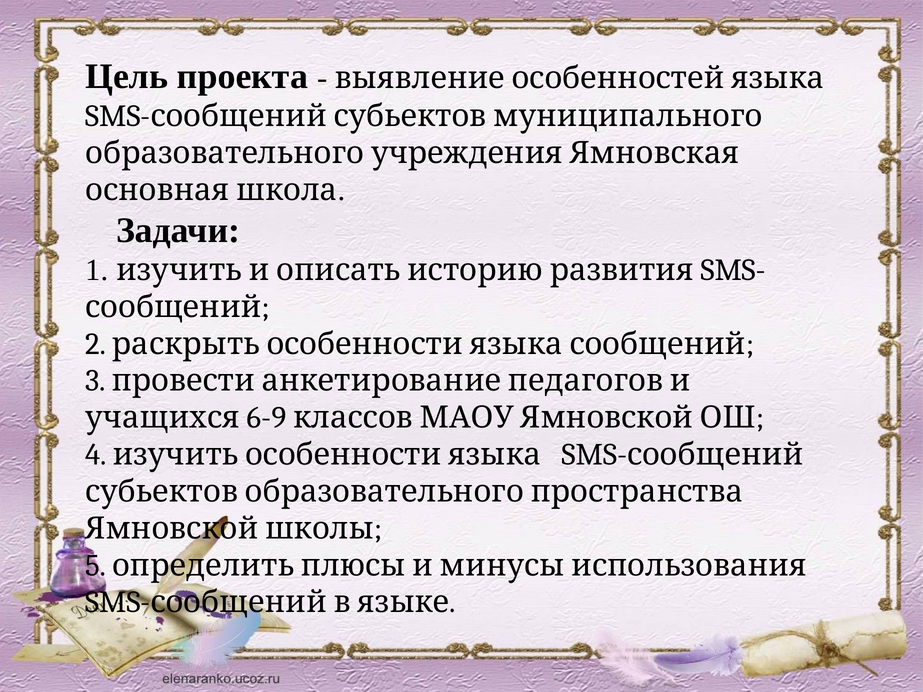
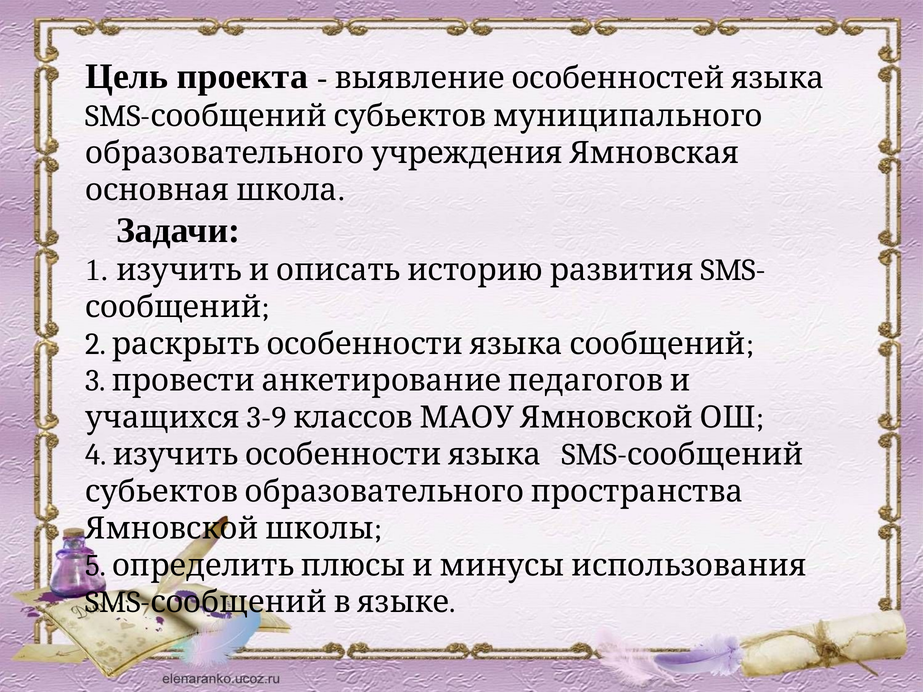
6-9: 6-9 -> 3-9
